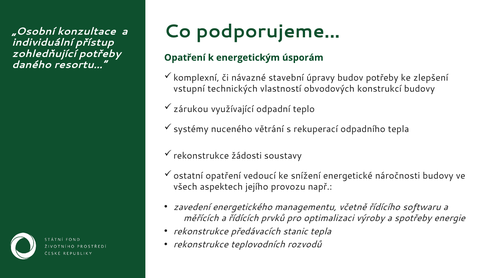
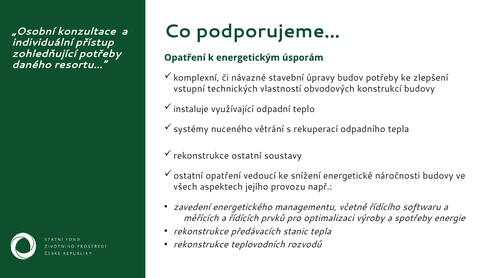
zárukou: zárukou -> instaluje
rekonstrukce žádosti: žádosti -> ostatní
